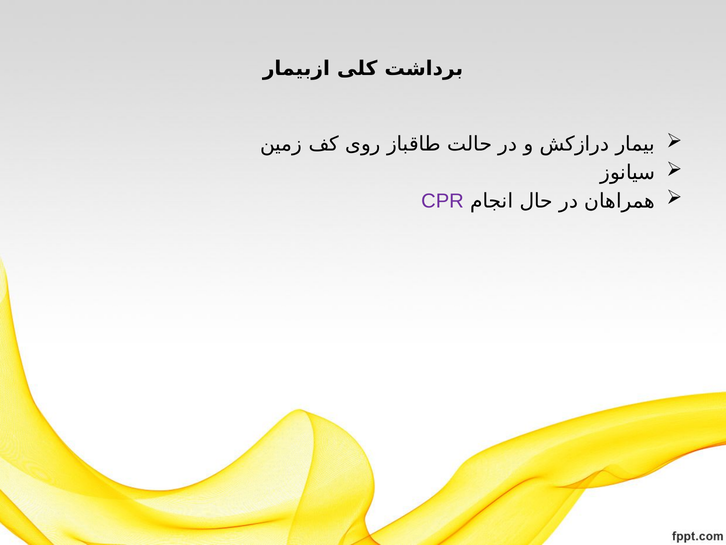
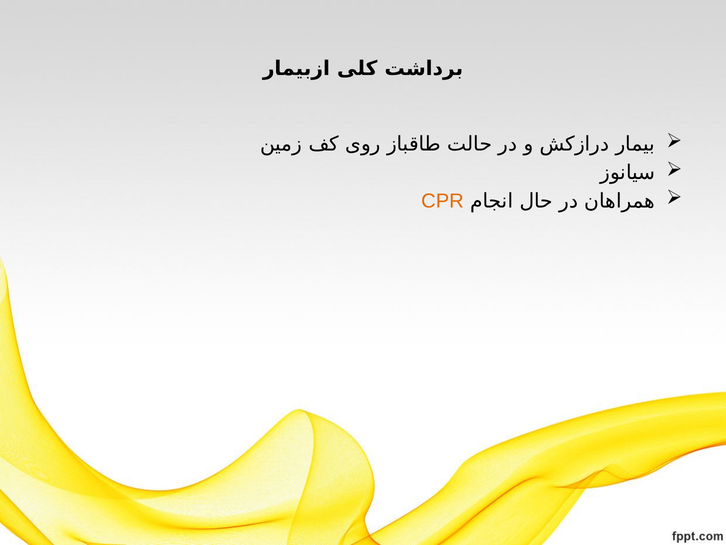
CPR colour: purple -> orange
